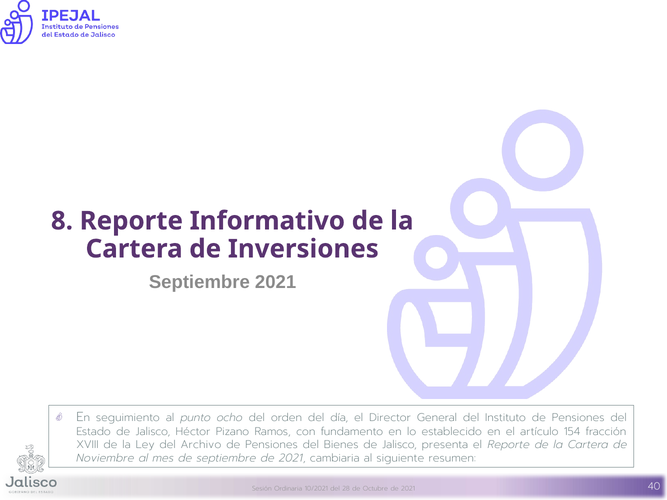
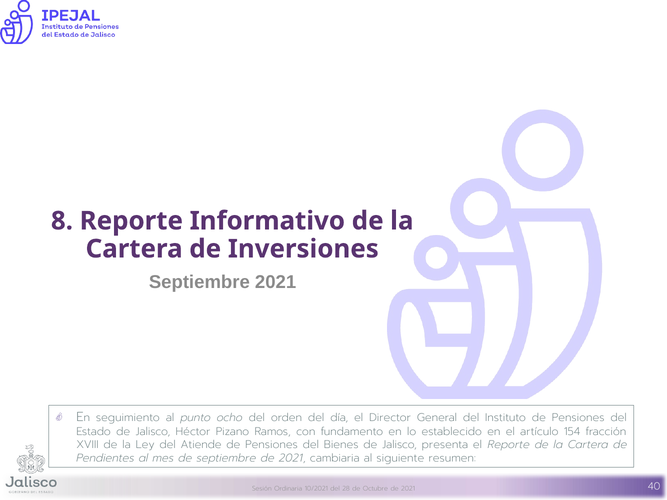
Archivo: Archivo -> Atiende
Noviembre: Noviembre -> Pendientes
